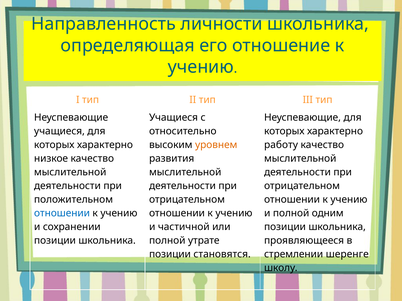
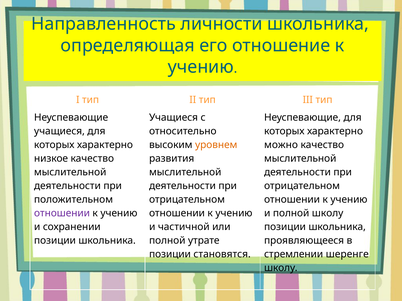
работу: работу -> можно
отношении at (62, 213) colour: blue -> purple
полной одним: одним -> школу
